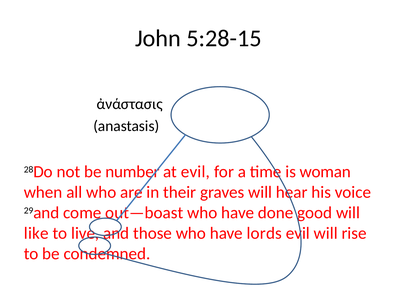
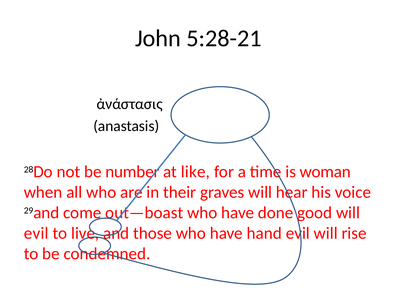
5:28-15: 5:28-15 -> 5:28-21
at evil: evil -> like
like at (36, 233): like -> evil
lords: lords -> hand
